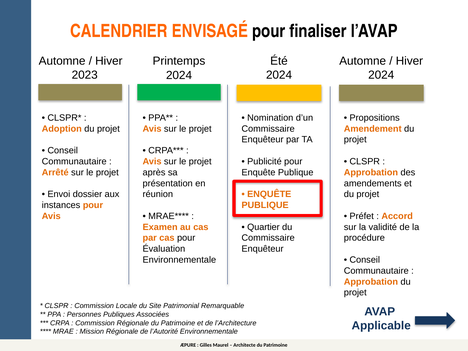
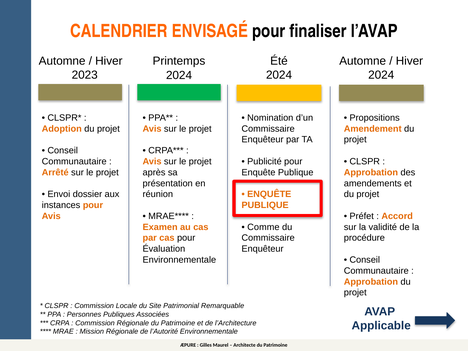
Quartier: Quartier -> Comme
